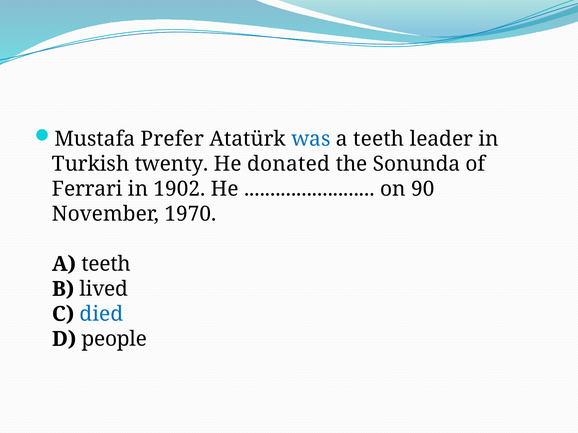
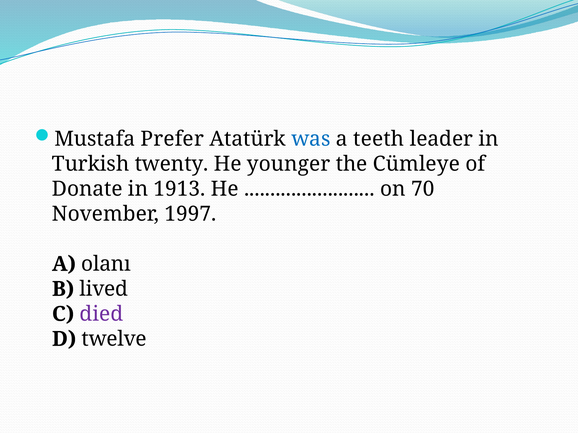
donated: donated -> younger
Sonunda: Sonunda -> Cümleye
Ferrari: Ferrari -> Donate
1902: 1902 -> 1913
90: 90 -> 70
1970: 1970 -> 1997
teeth at (106, 264): teeth -> olanı
died colour: blue -> purple
people: people -> twelve
